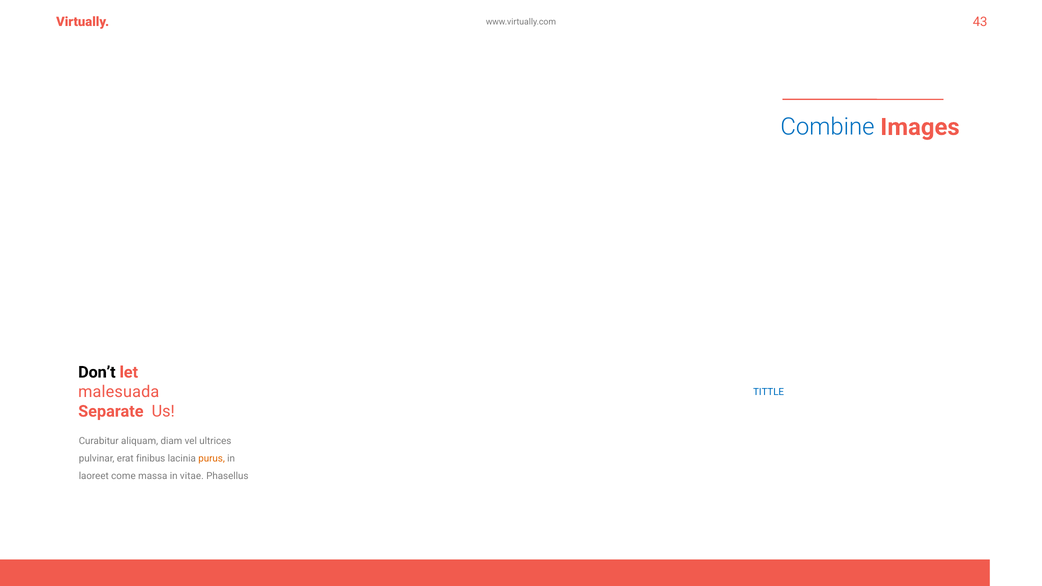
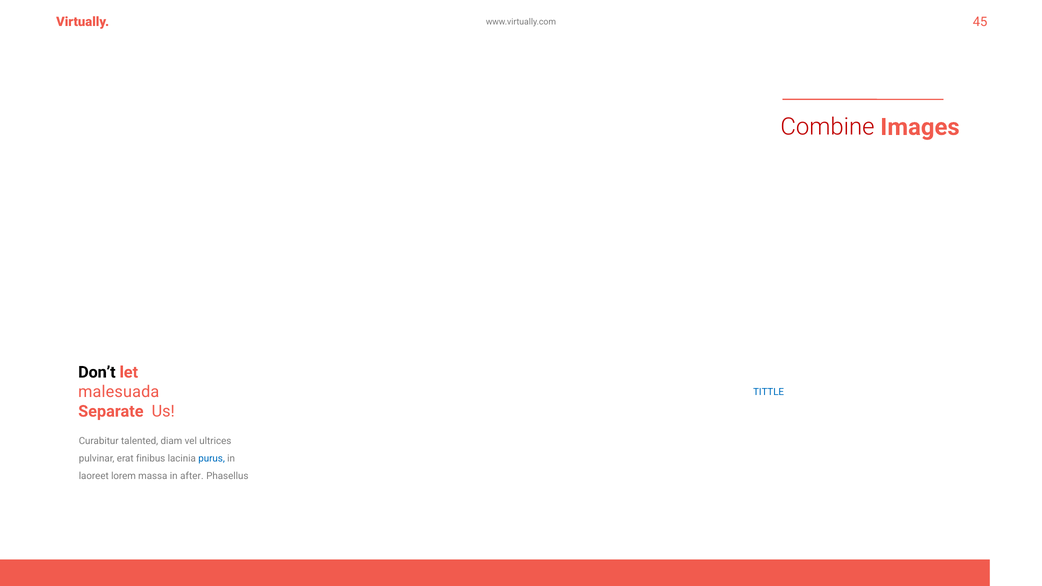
43: 43 -> 45
Combine colour: blue -> red
aliquam: aliquam -> talented
purus colour: orange -> blue
come: come -> lorem
vitae: vitae -> after
